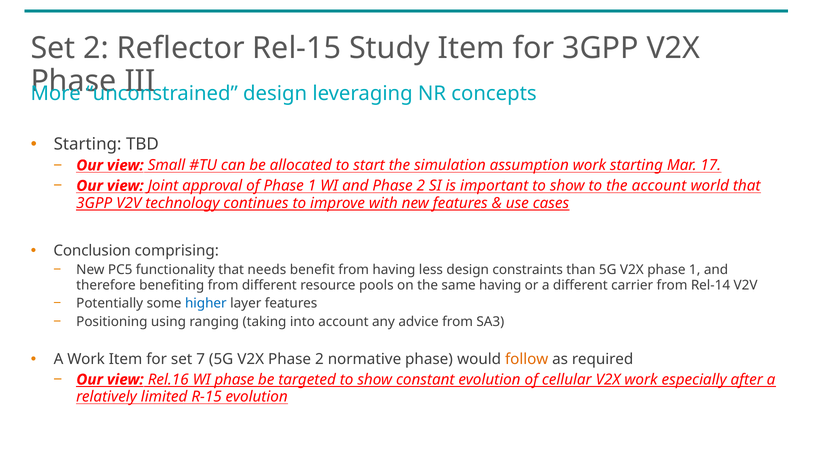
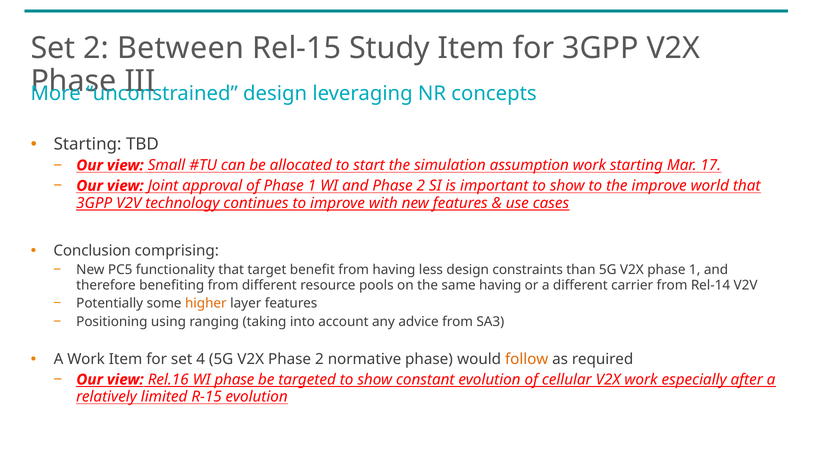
Reflector: Reflector -> Between
the account: account -> improve
needs: needs -> target
higher colour: blue -> orange
7: 7 -> 4
